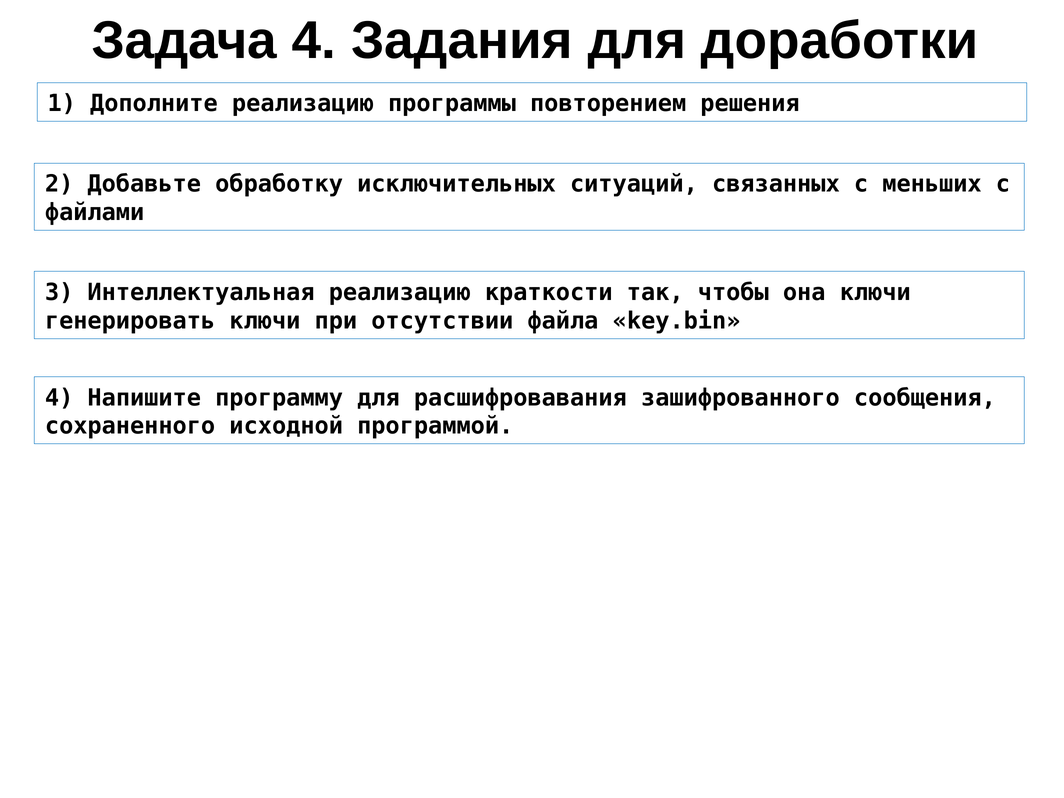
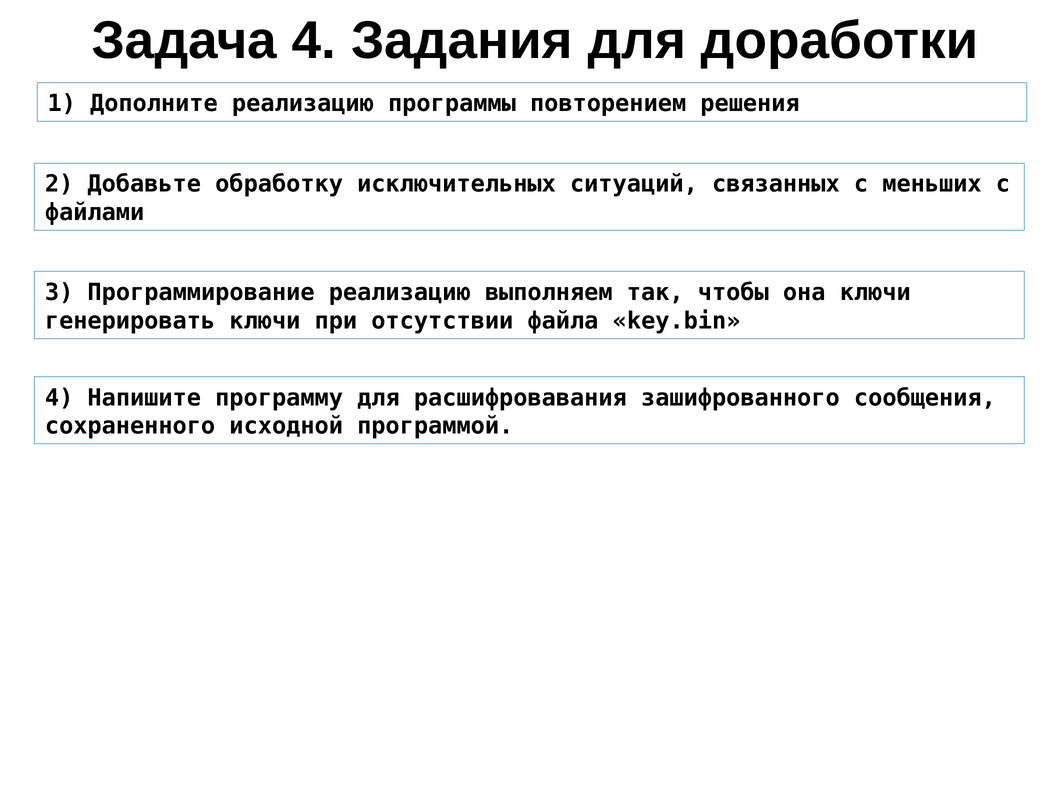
Интеллектуальная: Интеллектуальная -> Программирование
краткости: краткости -> выполняем
